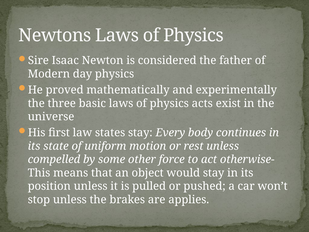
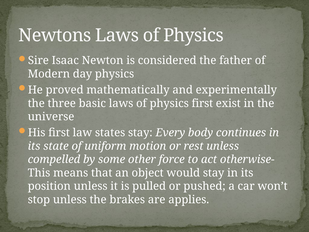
physics acts: acts -> first
